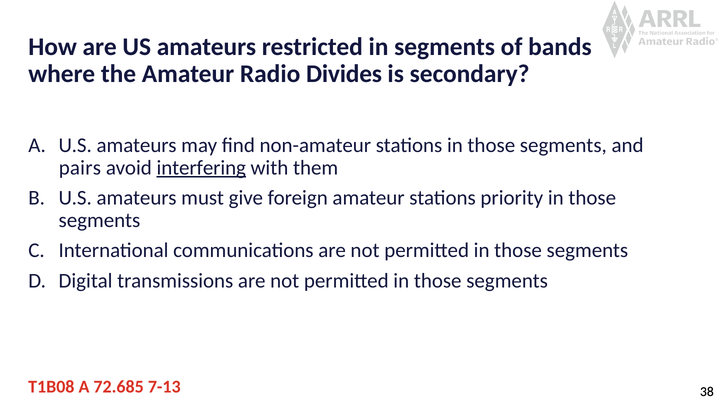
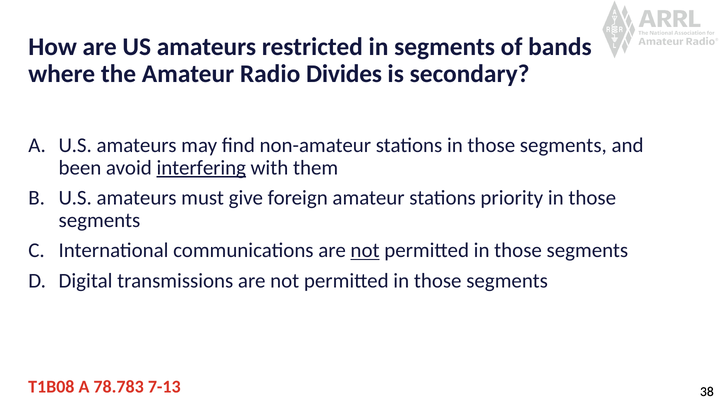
pairs: pairs -> been
not at (365, 251) underline: none -> present
72.685: 72.685 -> 78.783
